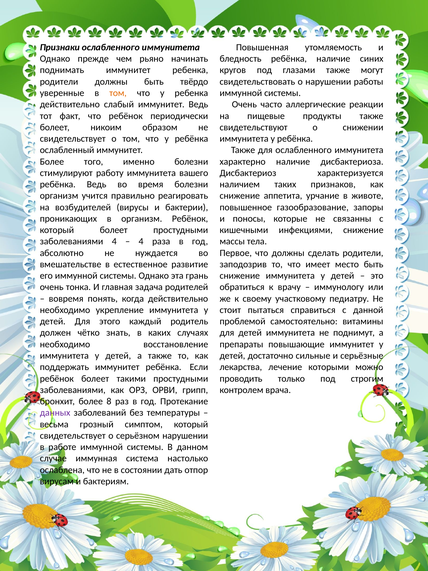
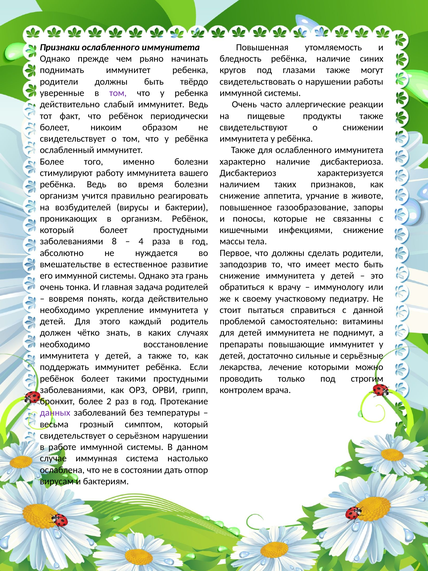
том at (118, 93) colour: orange -> purple
заболеваниями 4: 4 -> 8
8: 8 -> 2
